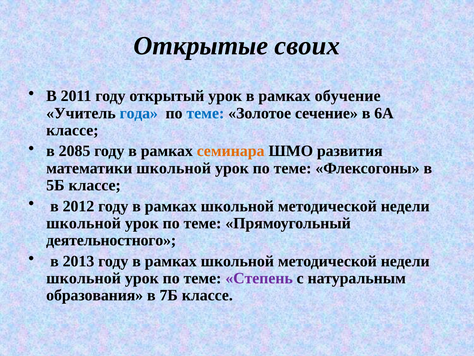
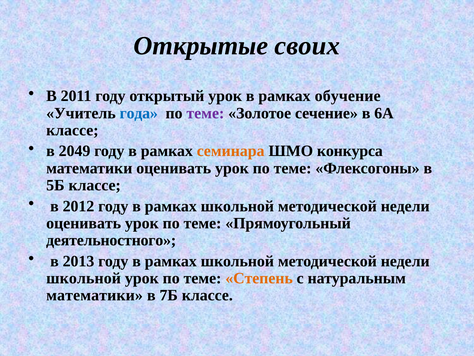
теме at (205, 113) colour: blue -> purple
2085: 2085 -> 2049
развития: развития -> конкурса
математики школьной: школьной -> оценивать
школьной at (84, 223): школьной -> оценивать
Степень colour: purple -> orange
образования at (95, 295): образования -> математики
